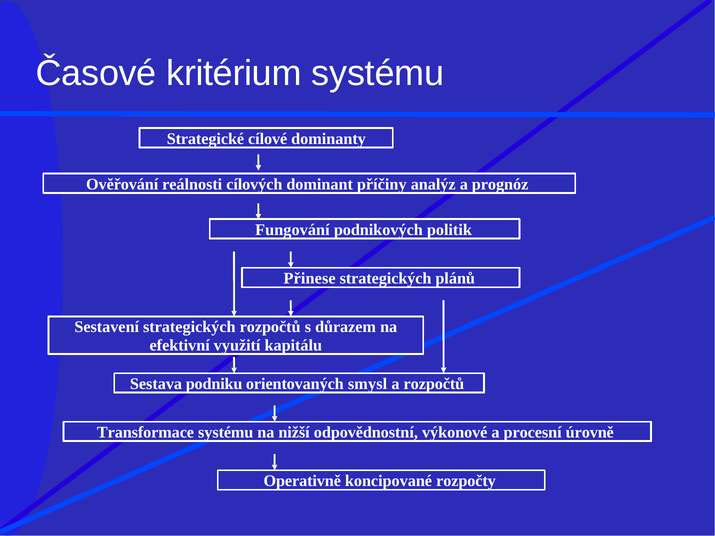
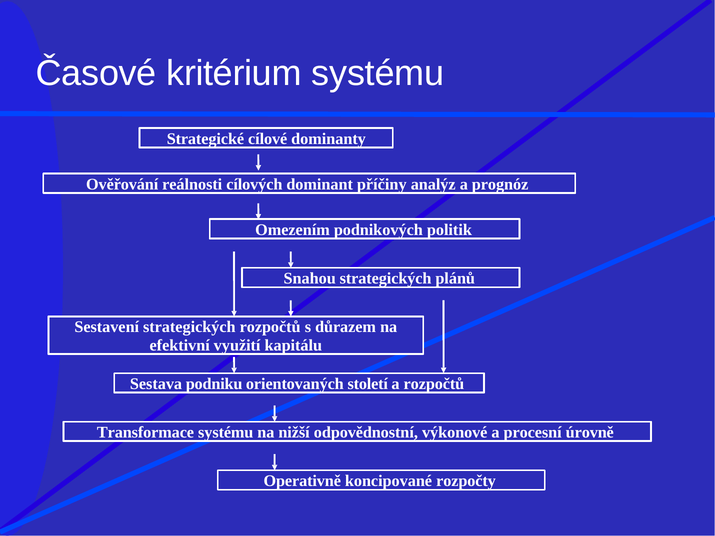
Fungování: Fungování -> Omezením
Přinese: Přinese -> Snahou
smysl: smysl -> století
